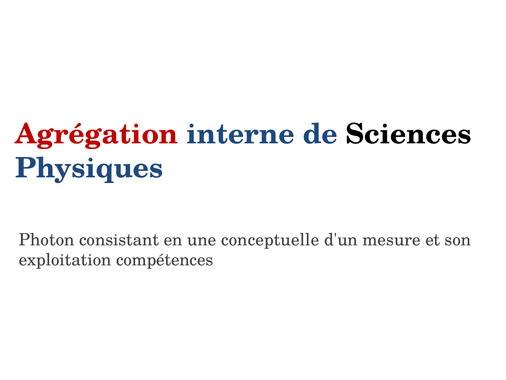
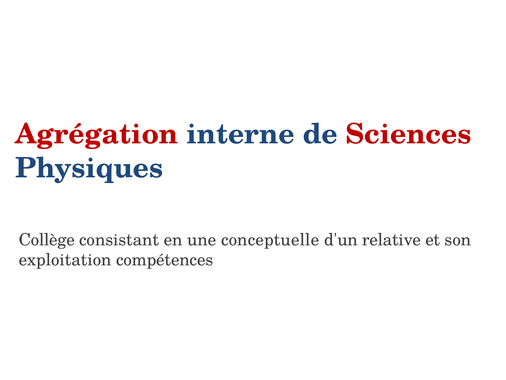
Sciences colour: black -> red
Photon: Photon -> Collège
mesure: mesure -> relative
